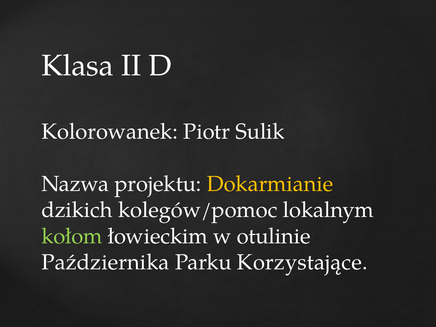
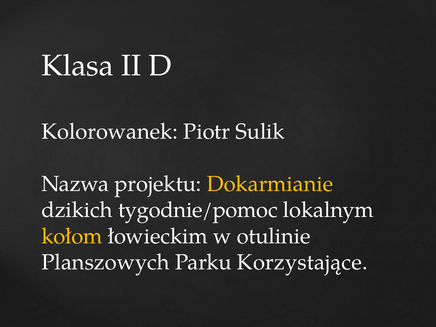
kolegów/pomoc: kolegów/pomoc -> tygodnie/pomoc
kołom colour: light green -> yellow
Października: Października -> Planszowych
